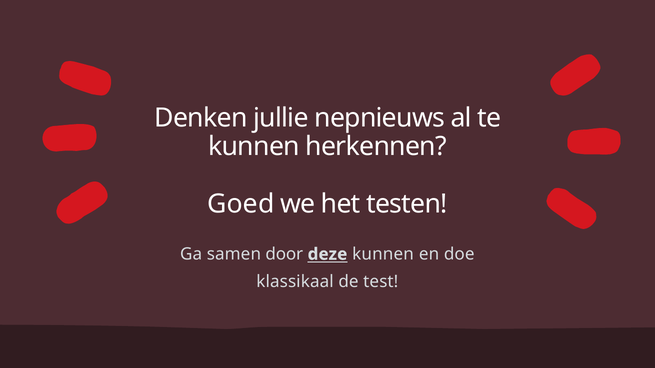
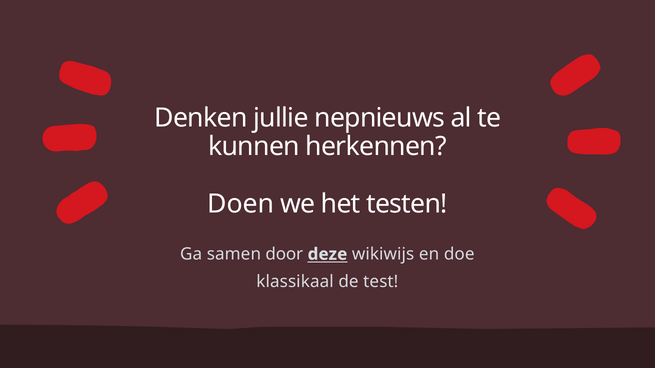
Goed: Goed -> Doen
deze kunnen: kunnen -> wikiwijs
